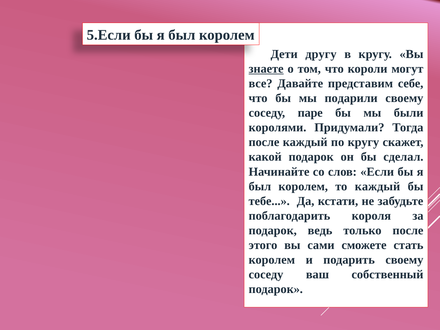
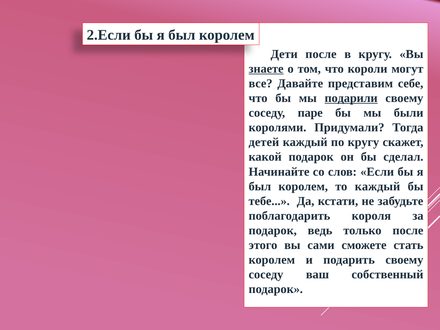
5.Если: 5.Если -> 2.Если
Дети другу: другу -> после
подарили underline: none -> present
после at (264, 142): после -> детей
